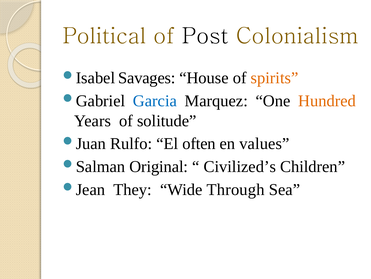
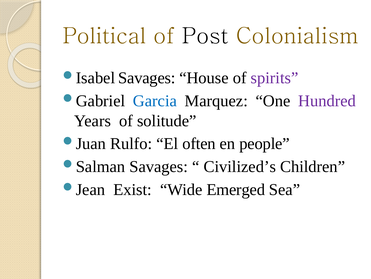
spirits colour: orange -> purple
Hundred colour: orange -> purple
values: values -> people
Original at (159, 166): Original -> Savages
They: They -> Exist
Through: Through -> Emerged
